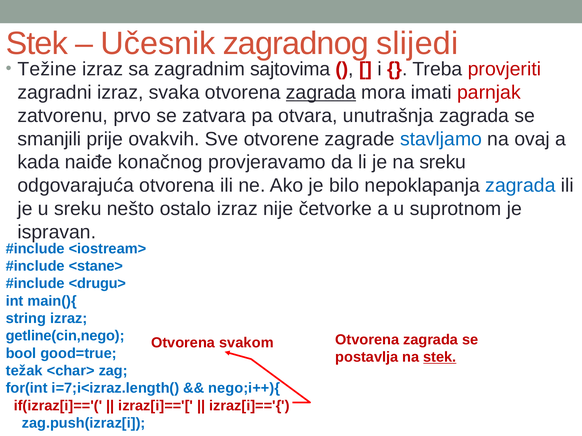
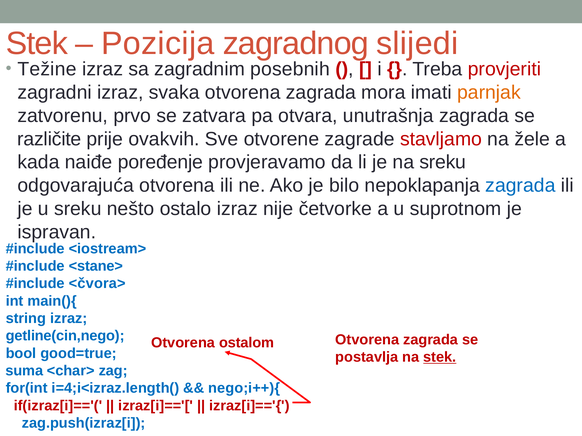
Učesnik: Učesnik -> Pozicija
sajtovima: sajtovima -> posebnih
zagrada at (321, 93) underline: present -> none
parnjak colour: red -> orange
smanjili: smanjili -> različite
stavljamo colour: blue -> red
ovaj: ovaj -> žele
konačnog: konačnog -> poređenje
<drugu>: <drugu> -> <čvora>
svakom: svakom -> ostalom
težak: težak -> suma
i=7;i<izraz.length(: i=7;i<izraz.length( -> i=4;i<izraz.length(
